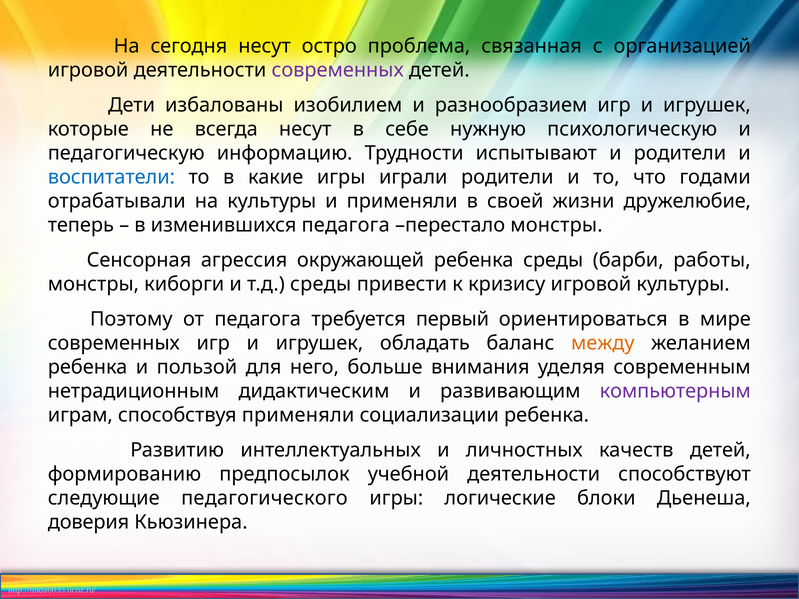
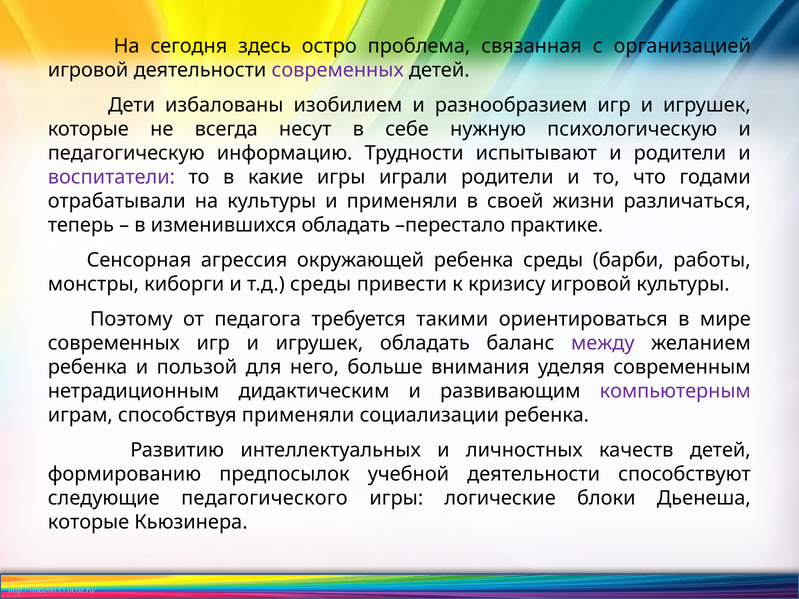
сегодня несут: несут -> здесь
воспитатели colour: blue -> purple
дружелюбие: дружелюбие -> различаться
изменившихся педагога: педагога -> обладать
перестало монстры: монстры -> практике
первый: первый -> такими
между colour: orange -> purple
доверия at (89, 522): доверия -> которые
